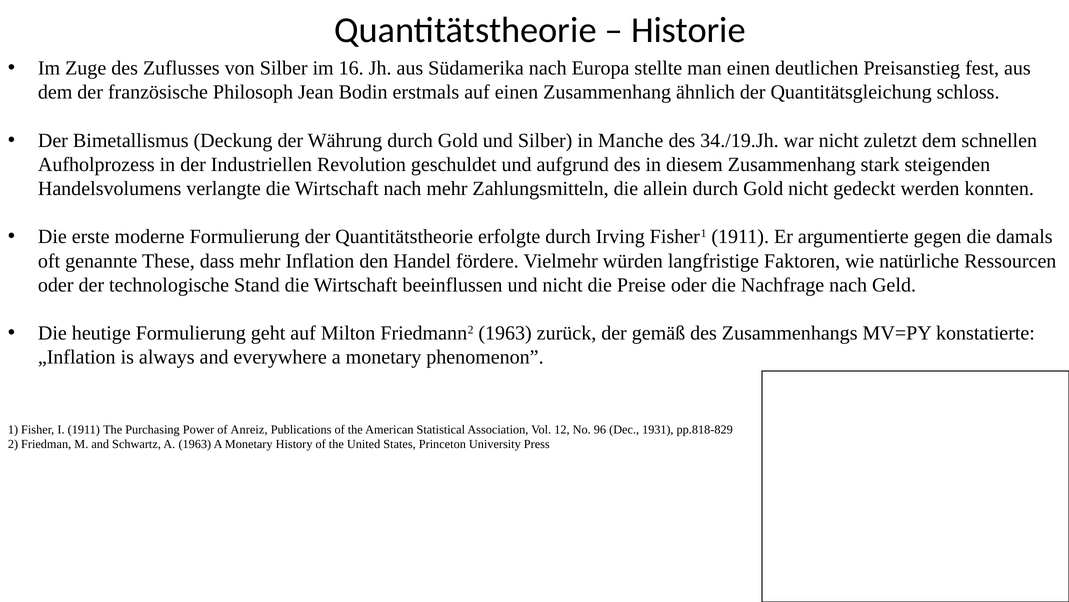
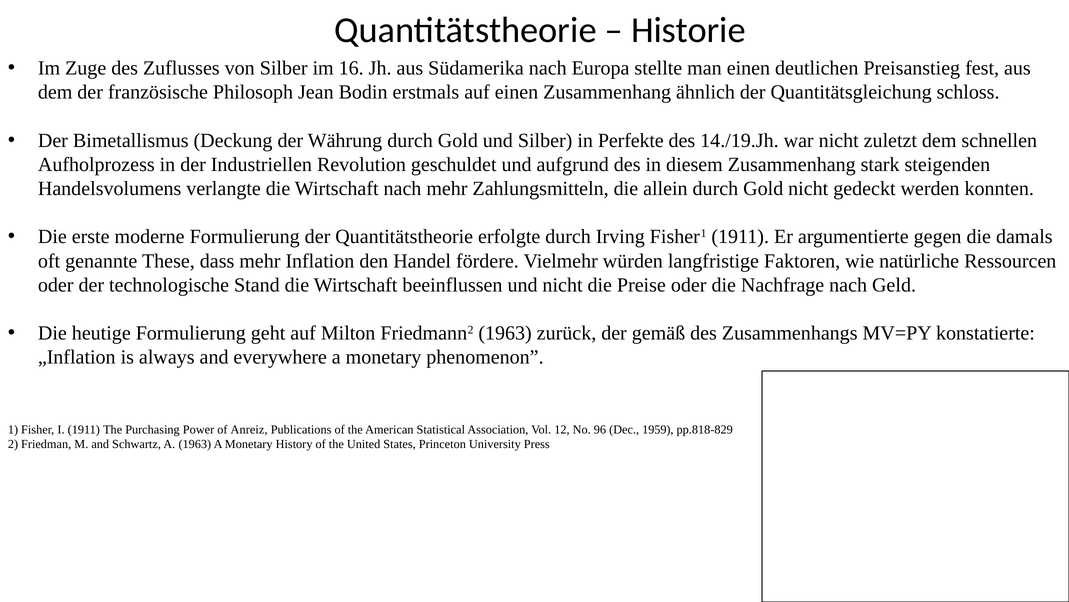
Manche: Manche -> Perfekte
34./19.Jh: 34./19.Jh -> 14./19.Jh
1931: 1931 -> 1959
